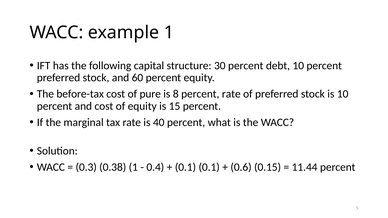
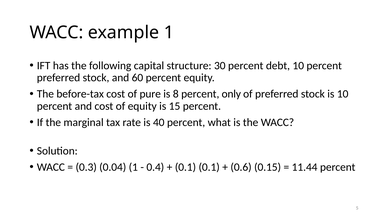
percent rate: rate -> only
0.38: 0.38 -> 0.04
